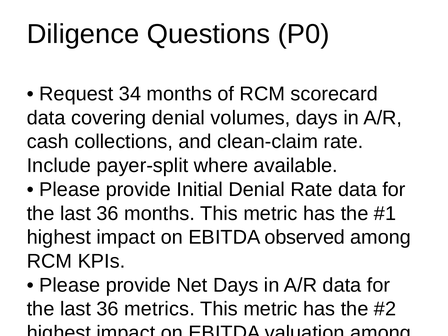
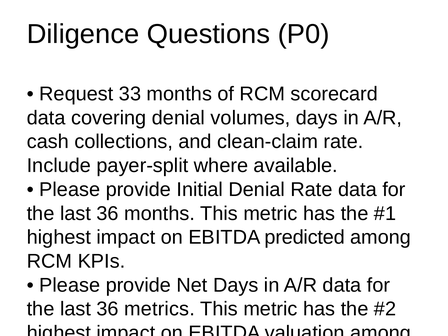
34: 34 -> 33
observed: observed -> predicted
